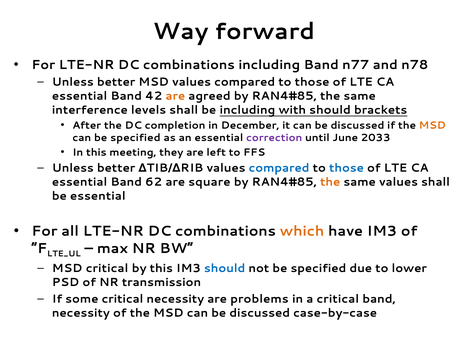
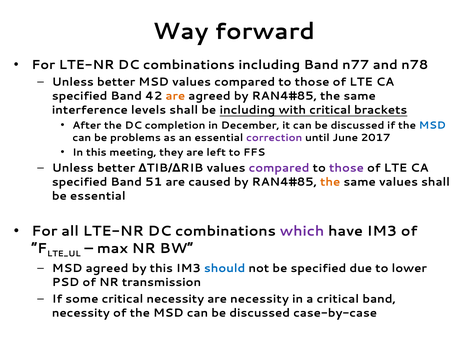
essential at (80, 96): essential -> specified
with should: should -> critical
MSD at (432, 125) colour: orange -> blue
can be specified: specified -> problems
2033: 2033 -> 2017
compared at (279, 168) colour: blue -> purple
those at (346, 168) colour: blue -> purple
essential at (80, 182): essential -> specified
62: 62 -> 51
square: square -> caused
which colour: orange -> purple
MSD critical: critical -> agreed
are problems: problems -> necessity
